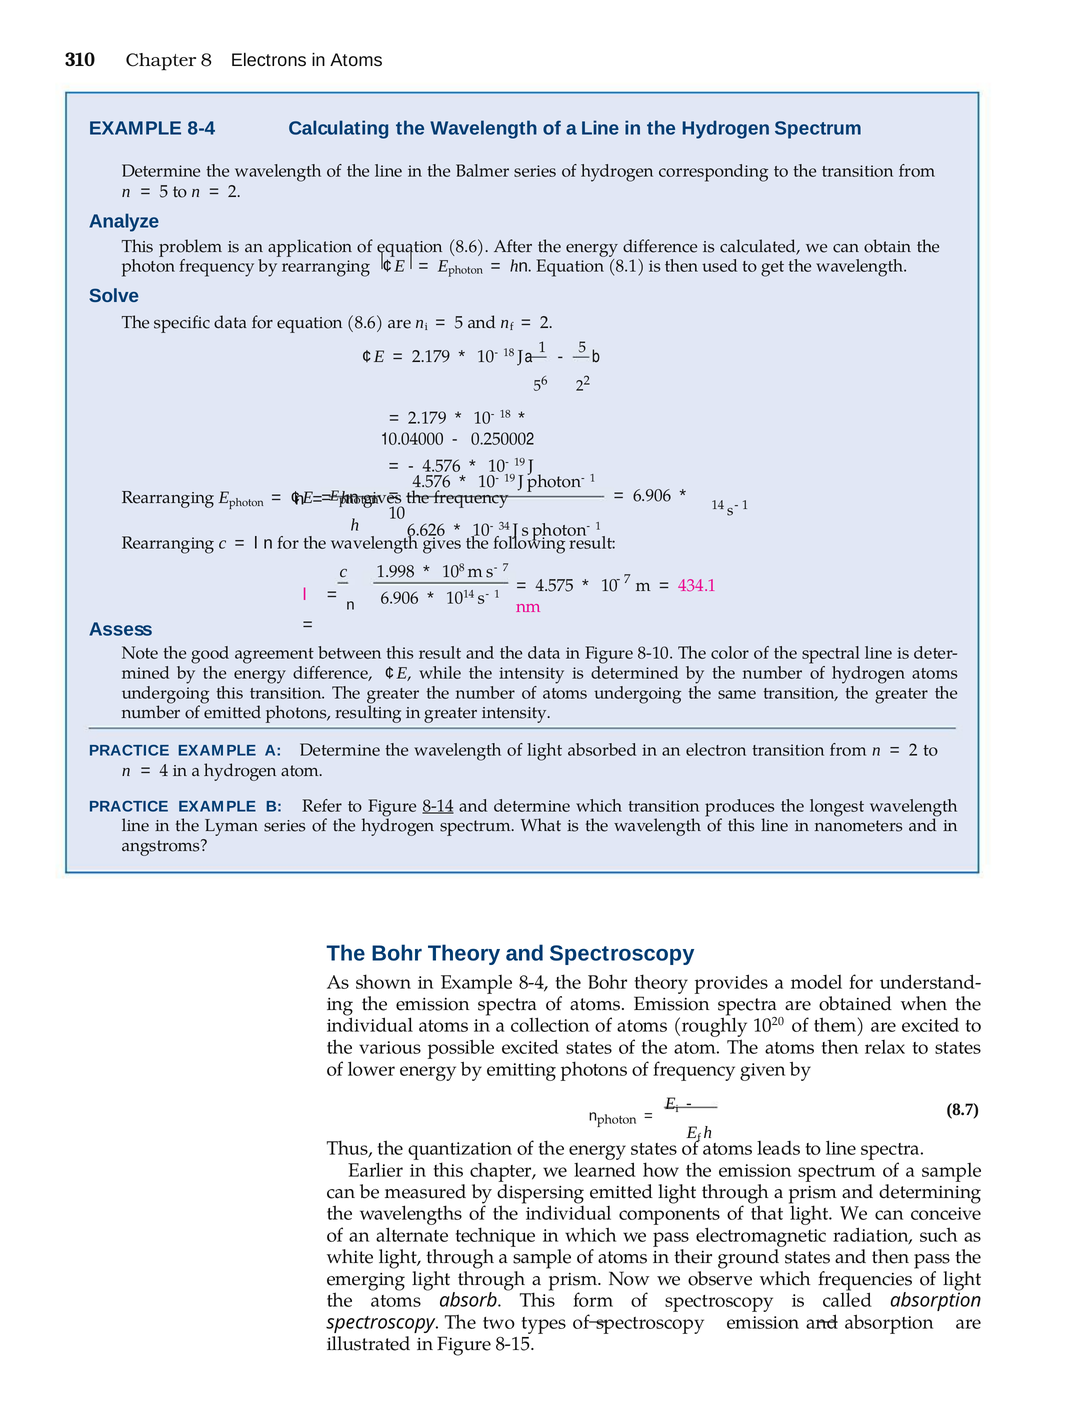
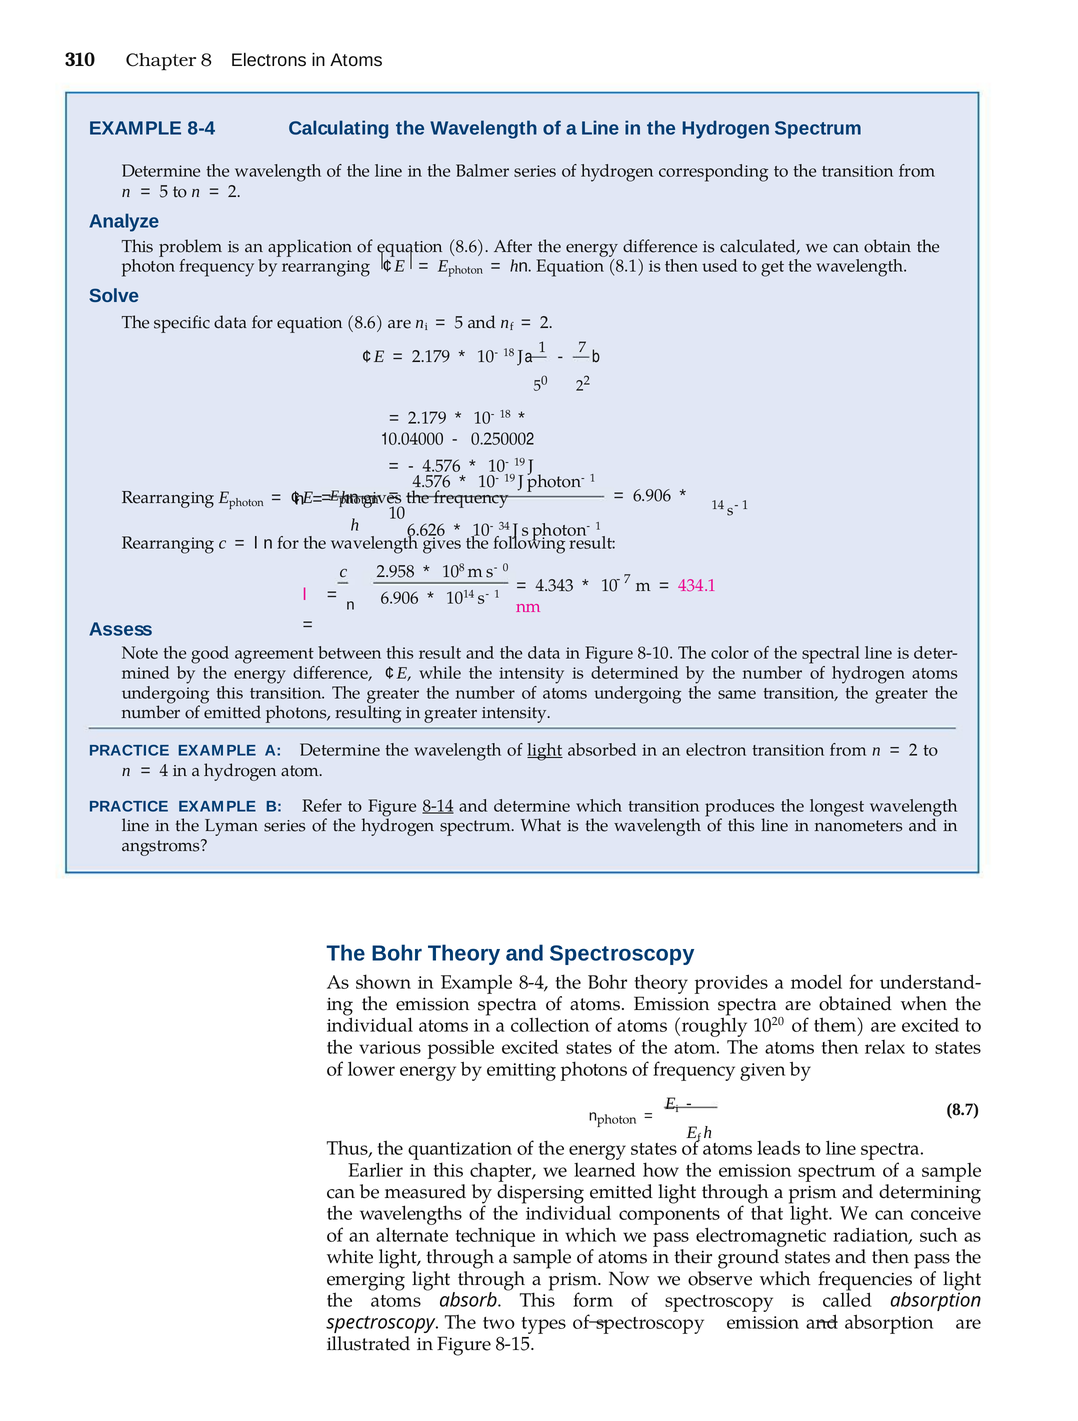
5 at (583, 347): 5 -> 7
5 6: 6 -> 0
1.998: 1.998 -> 2.958
7 at (506, 568): 7 -> 0
4.575: 4.575 -> 4.343
light at (545, 750) underline: none -> present
